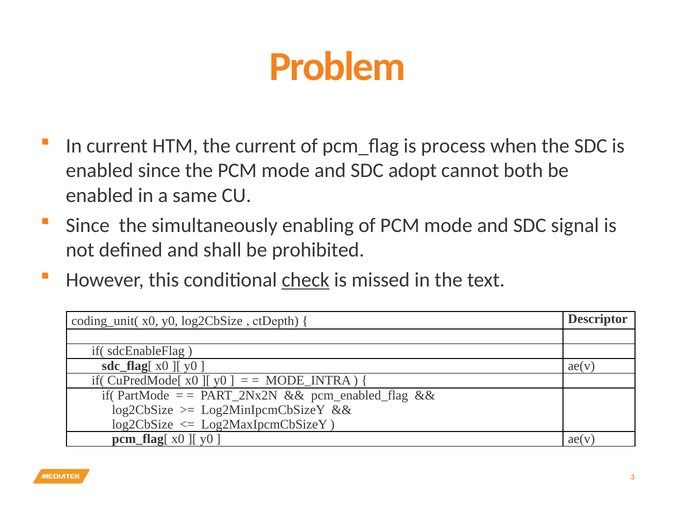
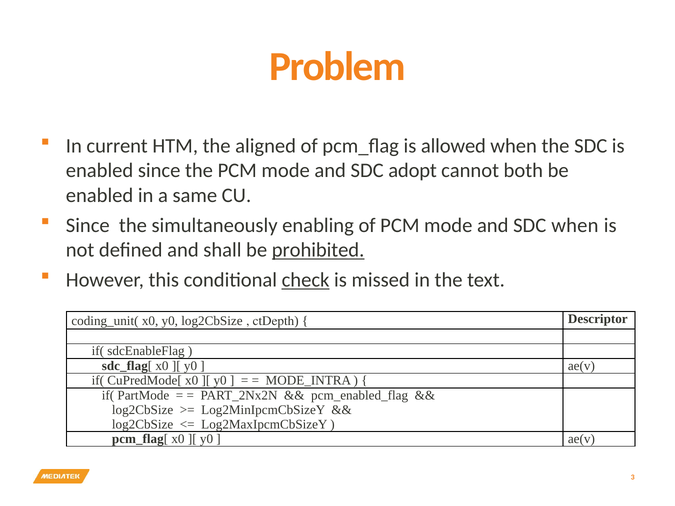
the current: current -> aligned
process: process -> allowed
SDC signal: signal -> when
prohibited underline: none -> present
